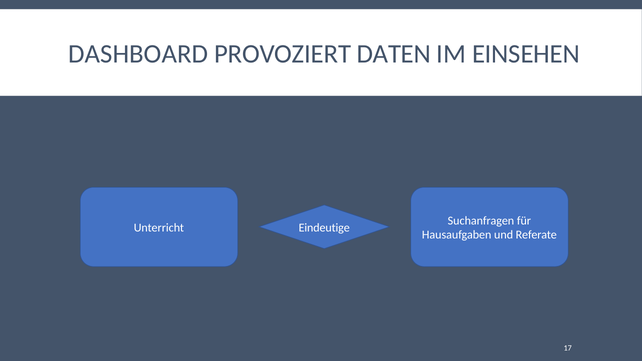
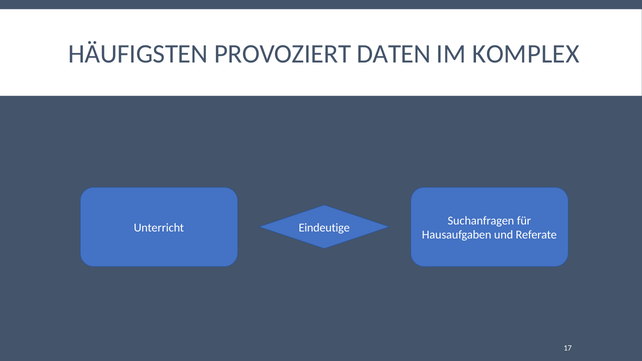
DASHBOARD: DASHBOARD -> HÄUFIGSTEN
EINSEHEN: EINSEHEN -> KOMPLEX
